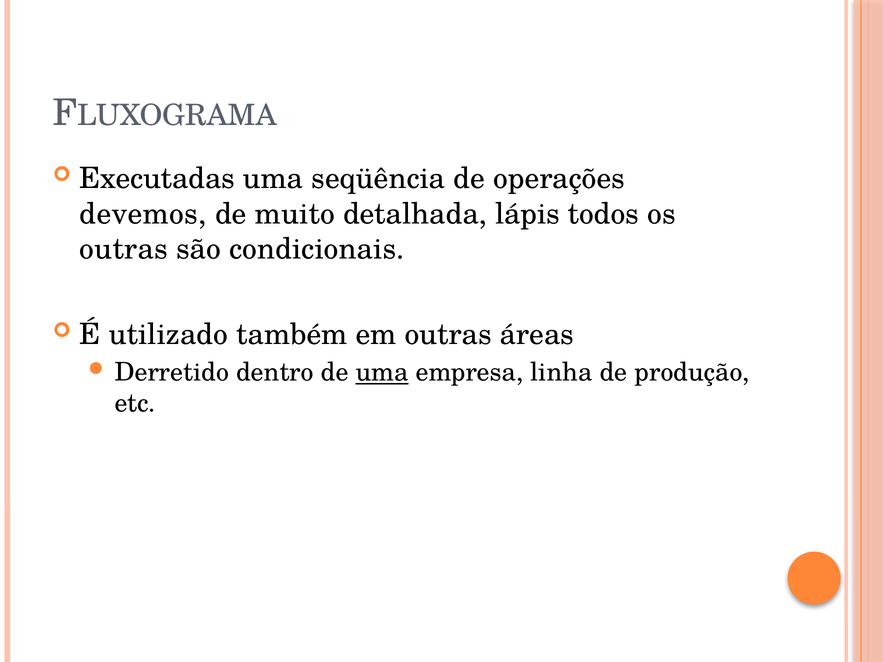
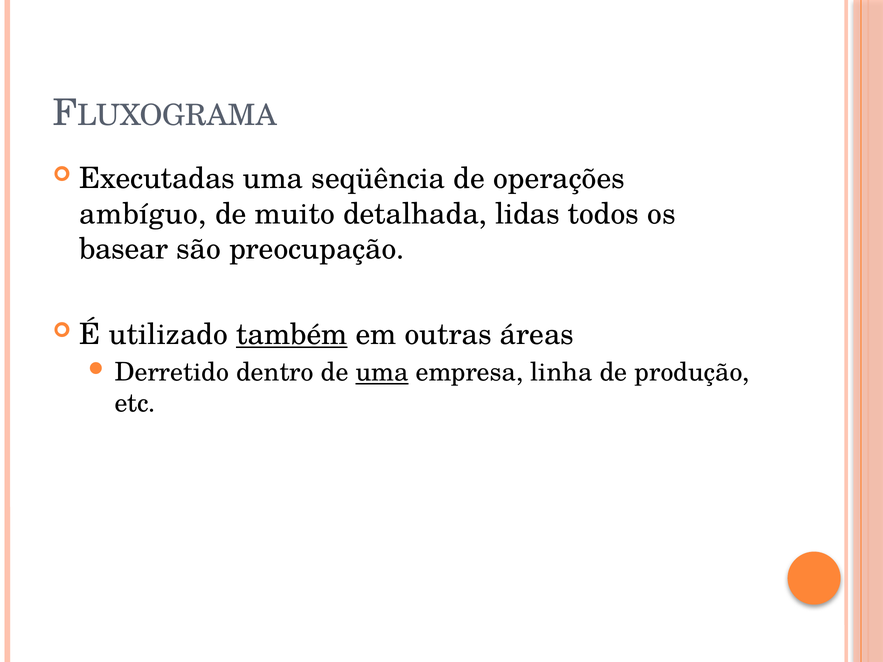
devemos: devemos -> ambíguo
lápis: lápis -> lidas
outras at (124, 249): outras -> basear
condicionais: condicionais -> preocupação
também underline: none -> present
